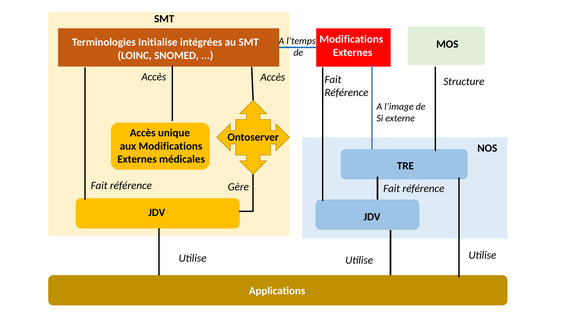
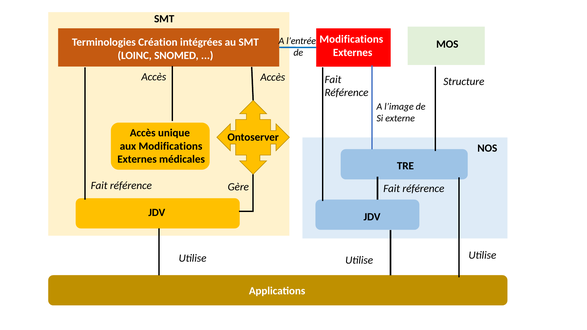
l’temps: l’temps -> l’entrée
Initialise: Initialise -> Création
